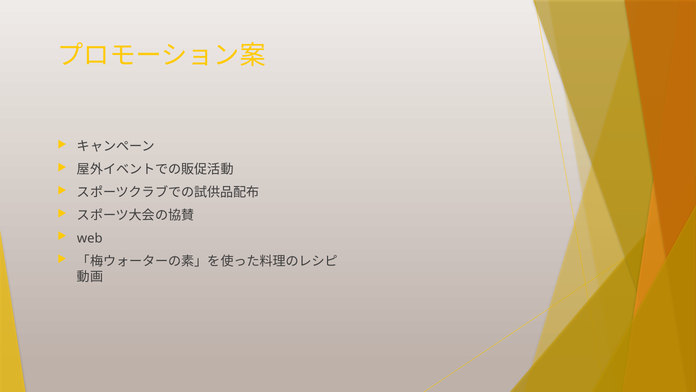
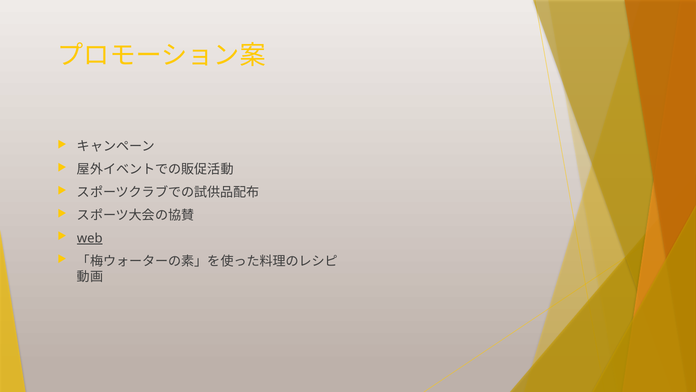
web underline: none -> present
